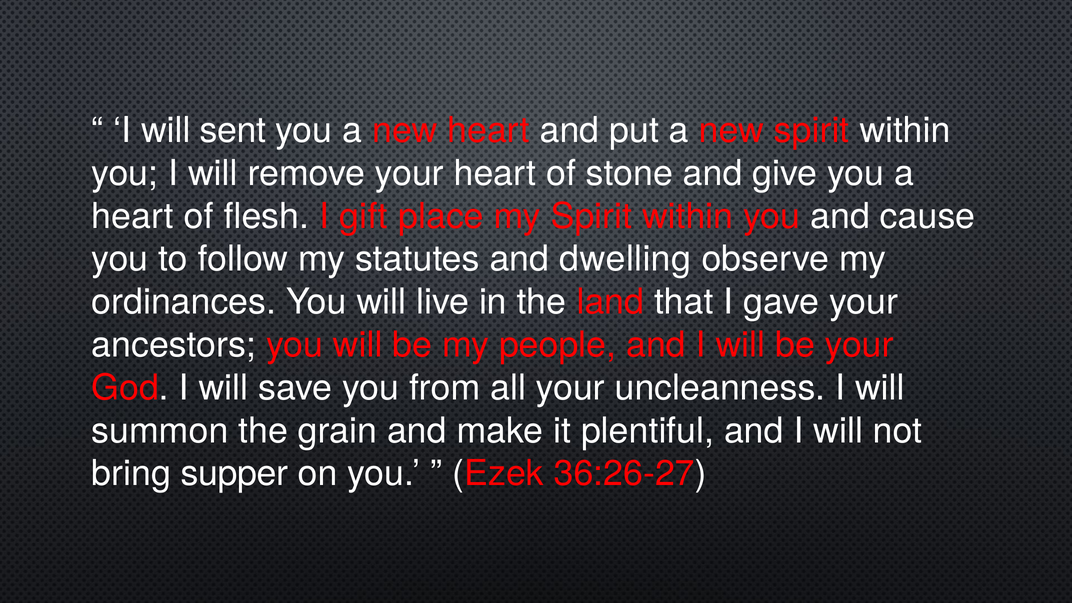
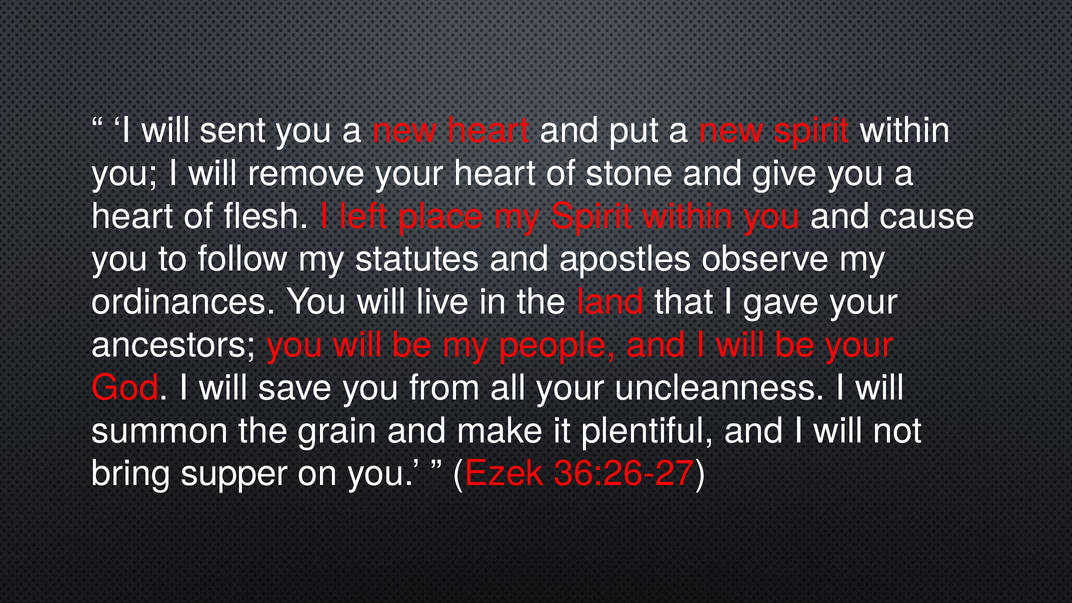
gift: gift -> left
dwelling: dwelling -> apostles
